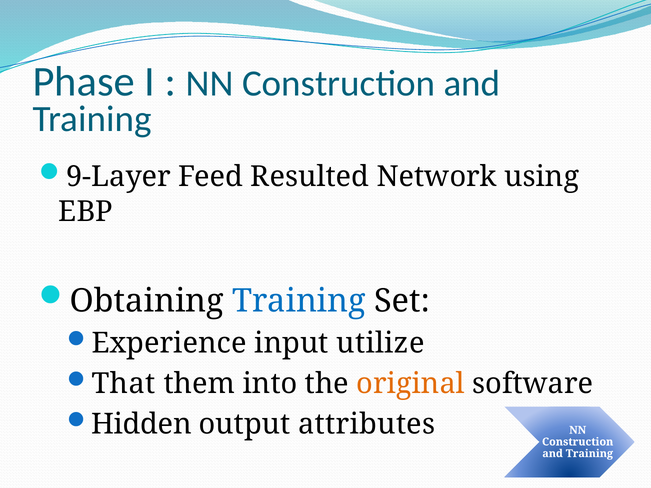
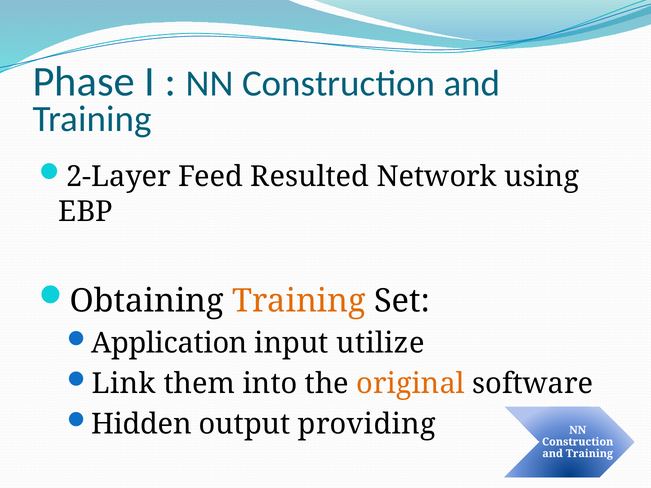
9-Layer: 9-Layer -> 2-Layer
Training at (299, 301) colour: blue -> orange
Experience: Experience -> Application
That: That -> Link
attributes: attributes -> providing
